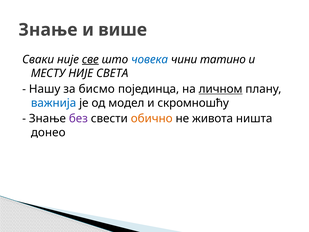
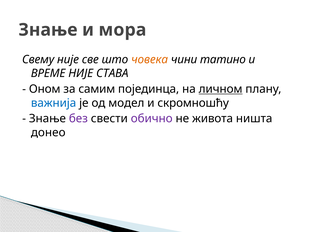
више: више -> мора
Сваки: Сваки -> Свему
све underline: present -> none
човека colour: blue -> orange
МЕСТУ: МЕСТУ -> ВРЕМЕ
СВЕТА: СВЕТА -> СТАВА
Нашу: Нашу -> Оном
бисмо: бисмо -> самим
обично colour: orange -> purple
